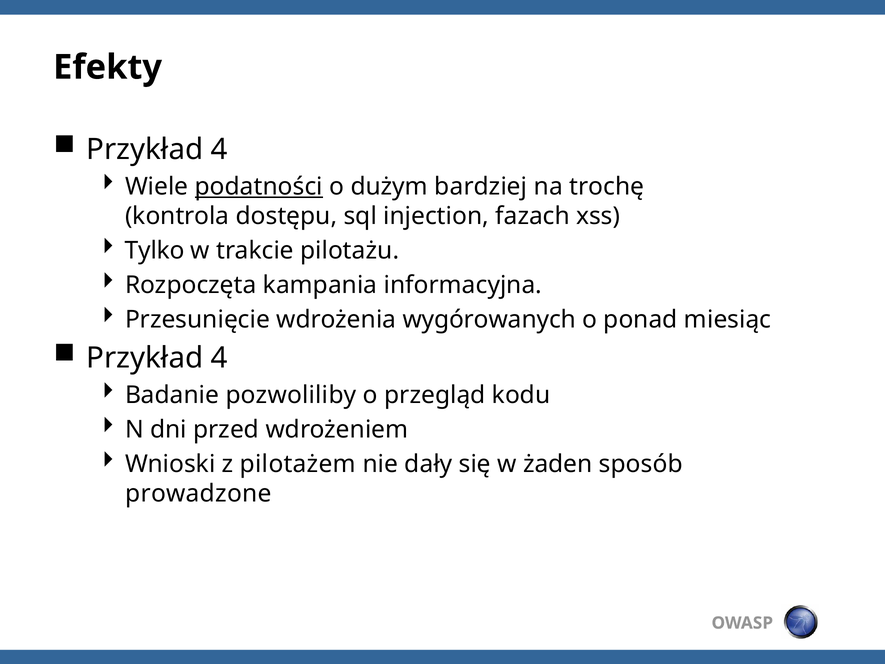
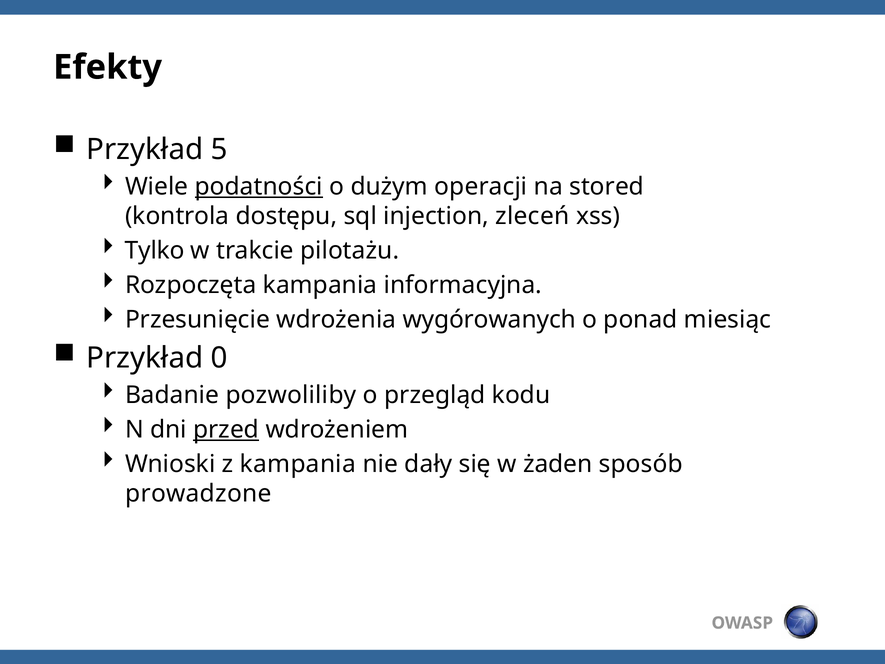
4 at (219, 150): 4 -> 5
bardziej: bardziej -> operacji
trochę: trochę -> stored
fazach: fazach -> zleceń
4 at (219, 358): 4 -> 0
przed underline: none -> present
z pilotażem: pilotażem -> kampania
